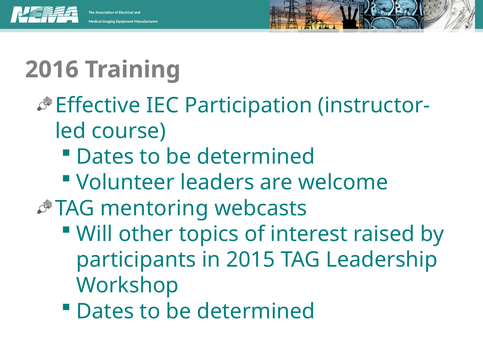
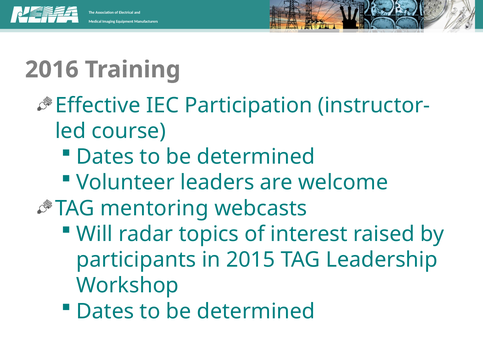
other: other -> radar
